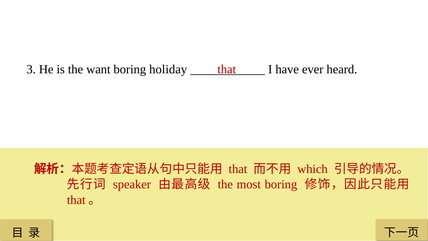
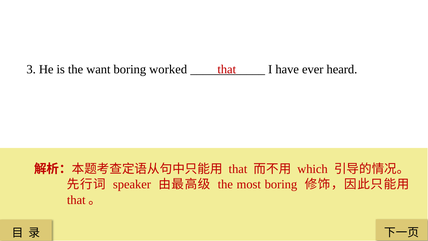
holiday: holiday -> worked
